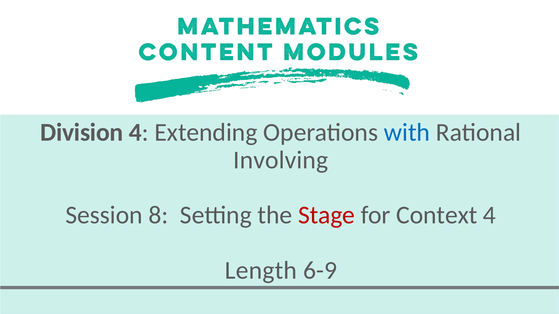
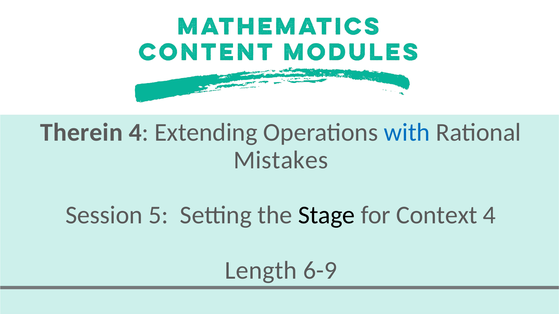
Division: Division -> Therein
Involving: Involving -> Mistakes
8: 8 -> 5
Stage colour: red -> black
